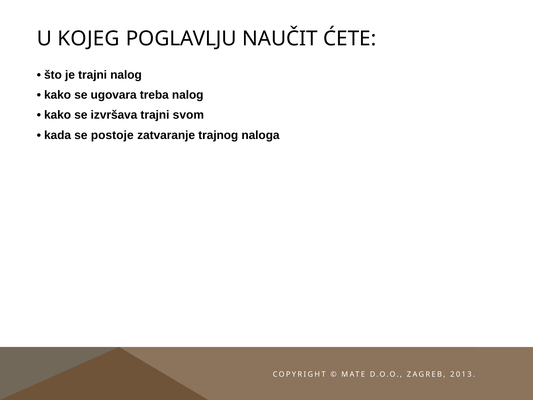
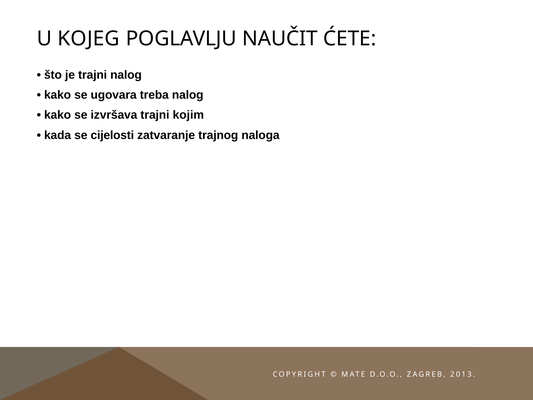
svom: svom -> kojim
postoje: postoje -> cijelosti
